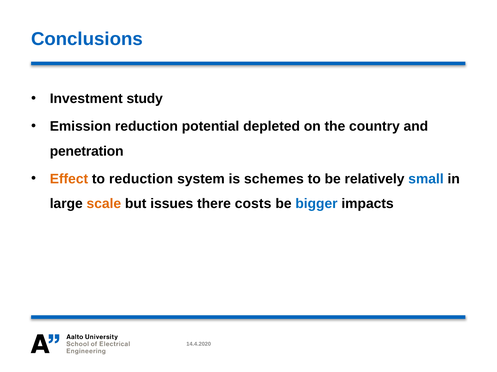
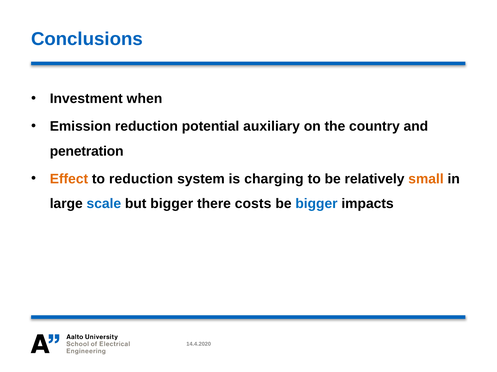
study: study -> when
depleted: depleted -> auxiliary
schemes: schemes -> charging
small colour: blue -> orange
scale colour: orange -> blue
but issues: issues -> bigger
